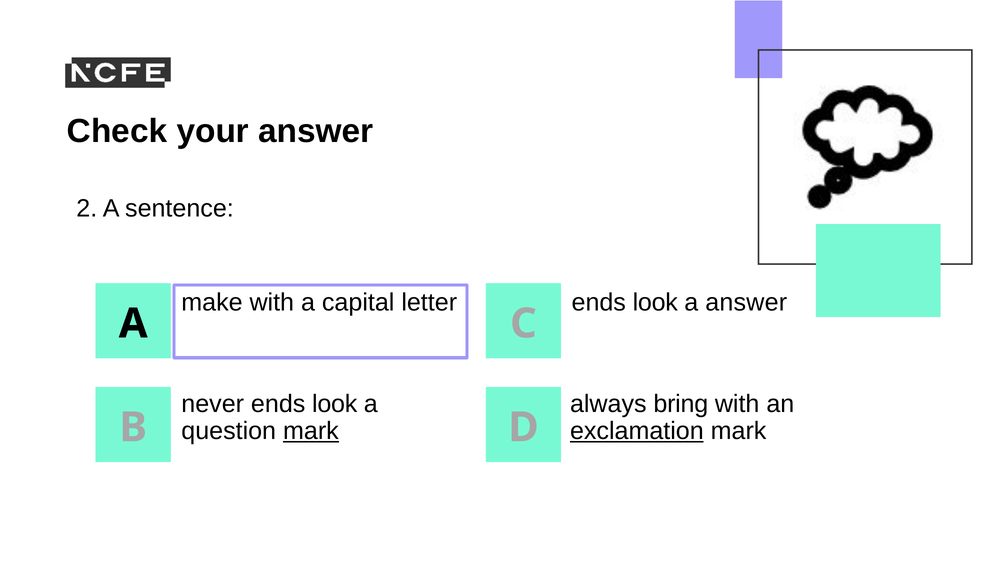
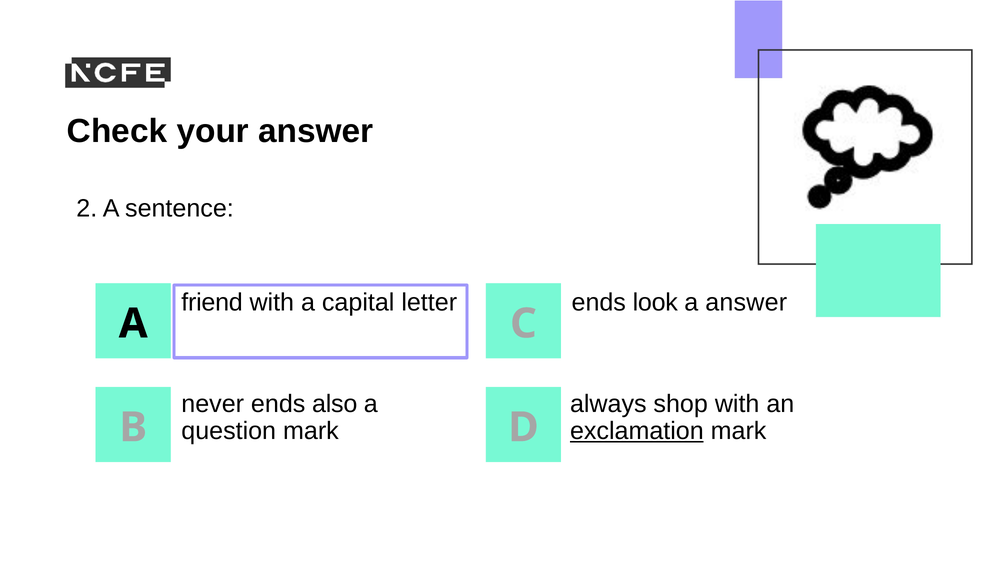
make: make -> friend
never ends look: look -> also
bring: bring -> shop
mark at (311, 431) underline: present -> none
